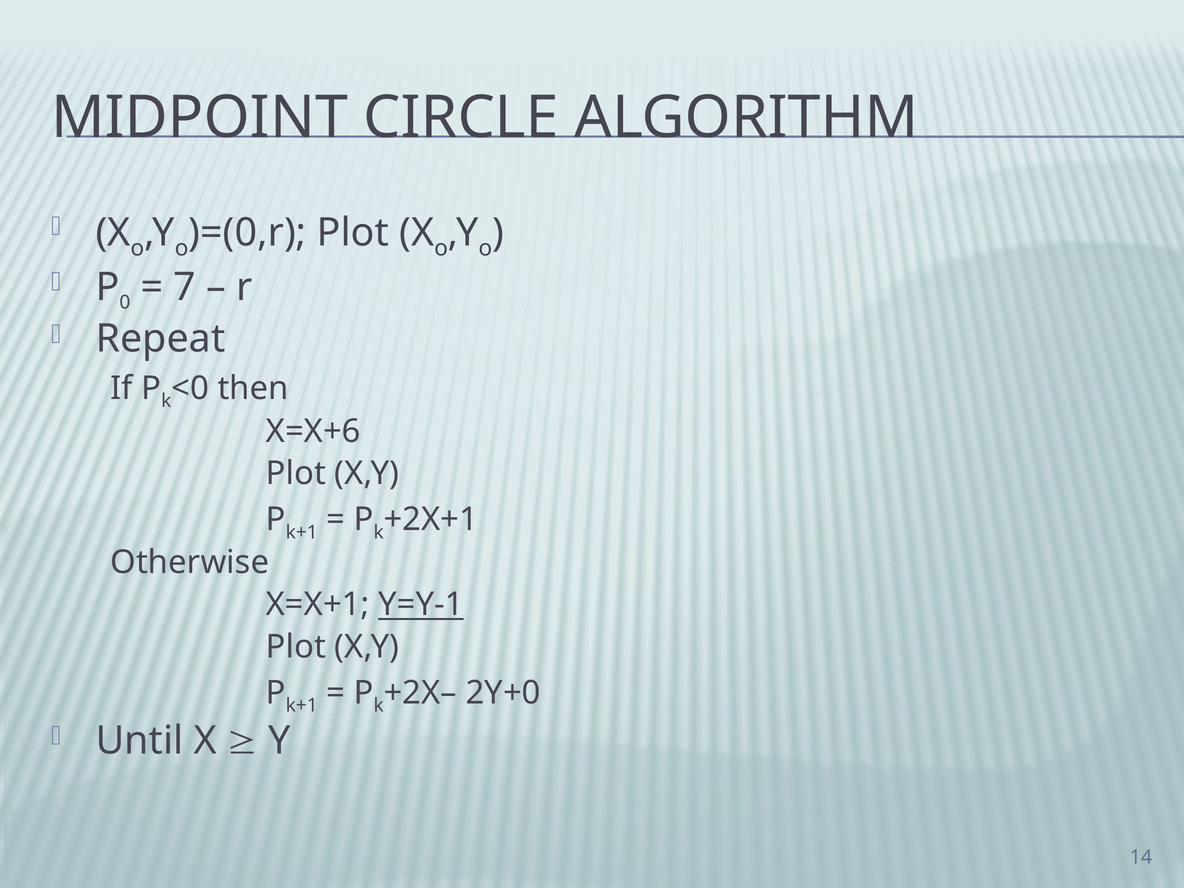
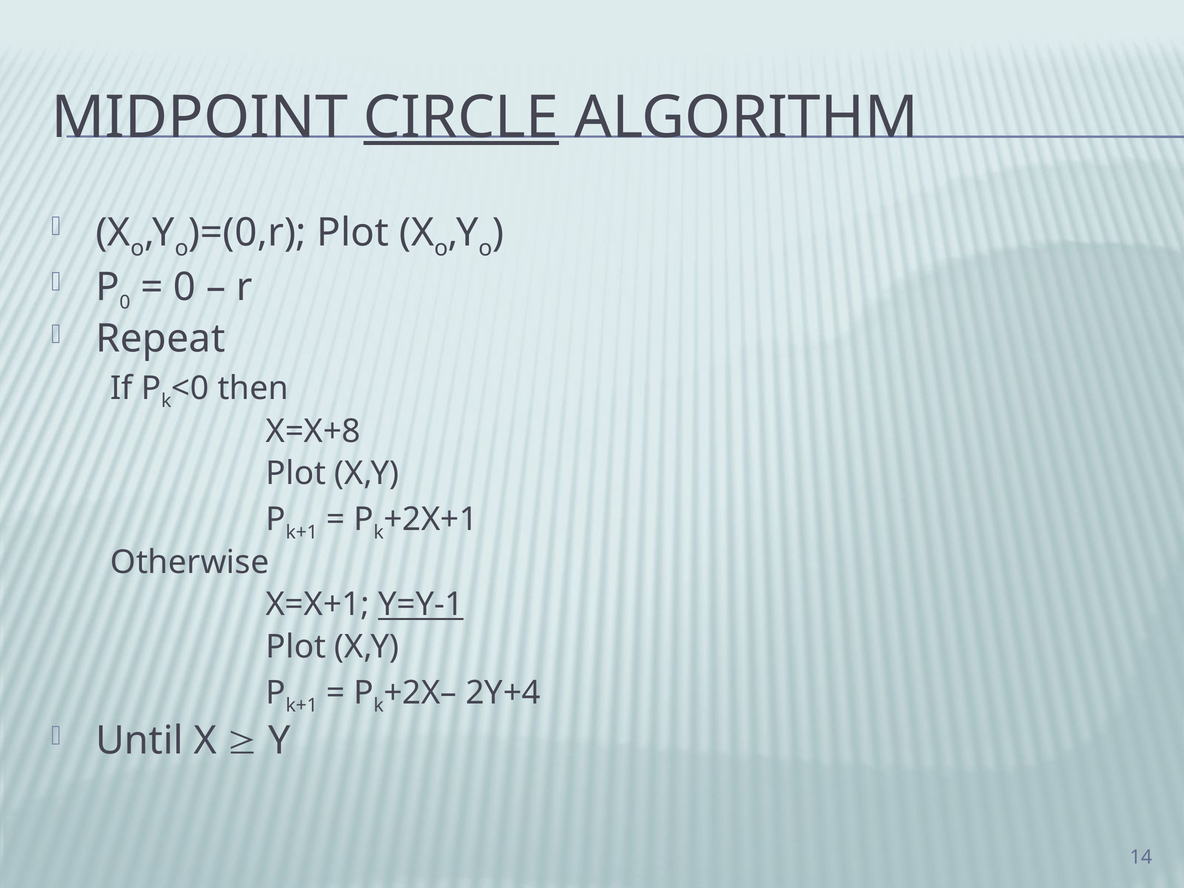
CIRCLE underline: none -> present
7 at (185, 287): 7 -> 0
X=X+6: X=X+6 -> X=X+8
2Y+0: 2Y+0 -> 2Y+4
